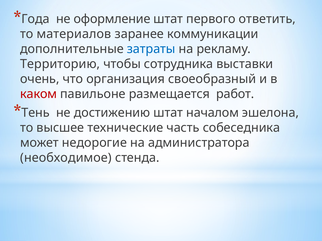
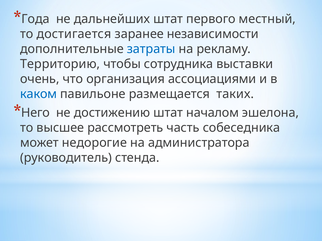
оформление: оформление -> дальнейших
ответить: ответить -> местный
материалов: материалов -> достигается
коммуникации: коммуникации -> независимости
своеобразный: своеобразный -> ассоциациями
каком colour: red -> blue
работ: работ -> таких
Тень: Тень -> Него
технические: технические -> рассмотреть
необходимое: необходимое -> руководитель
